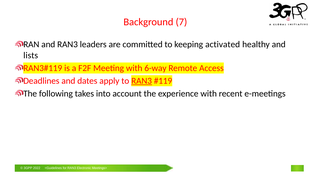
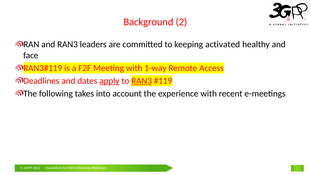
Background 7: 7 -> 2
lists: lists -> face
6-way: 6-way -> 1-way
apply underline: none -> present
